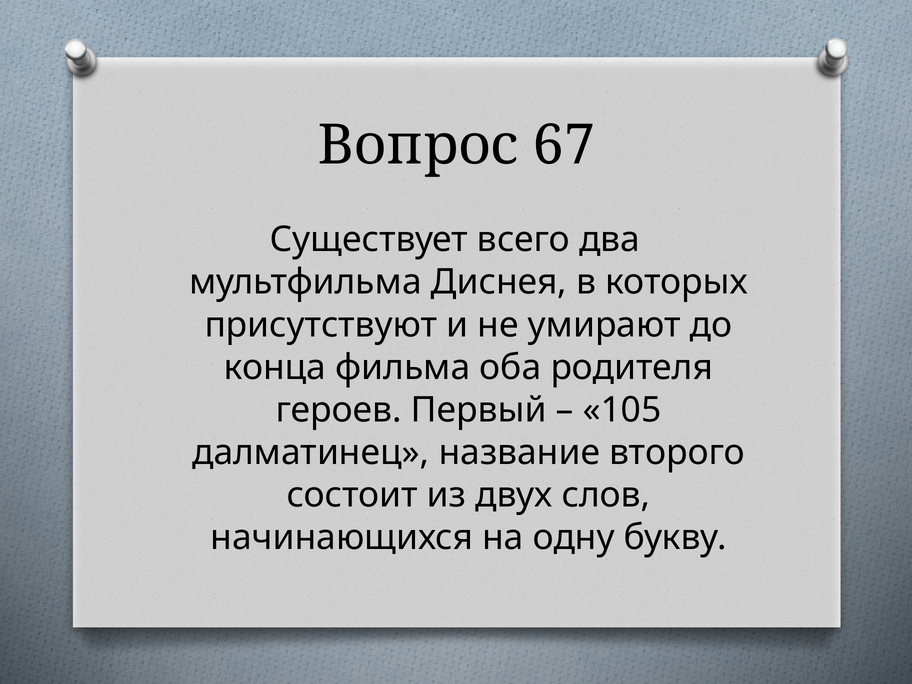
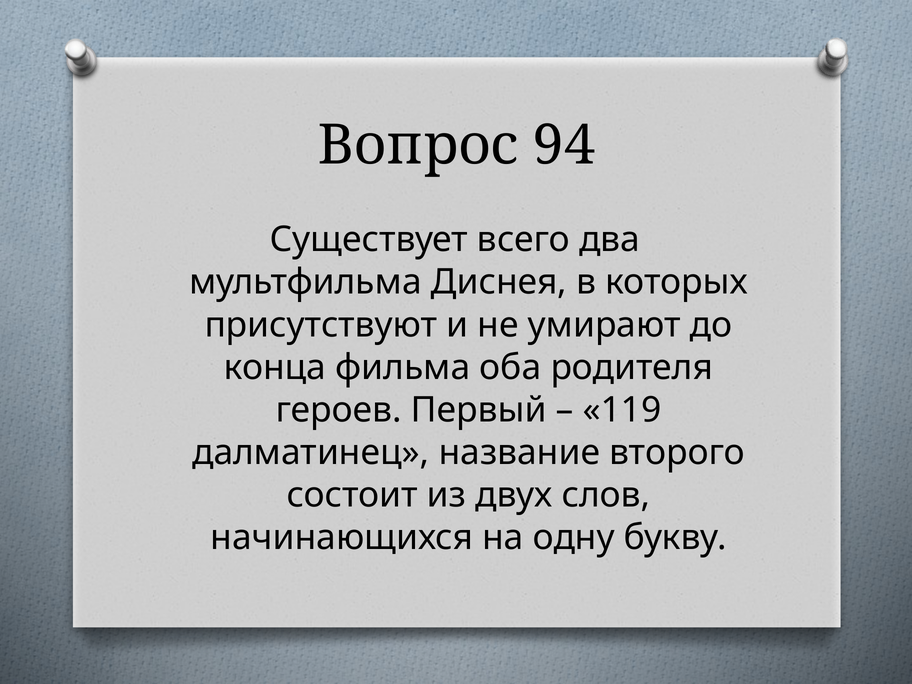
67: 67 -> 94
105: 105 -> 119
